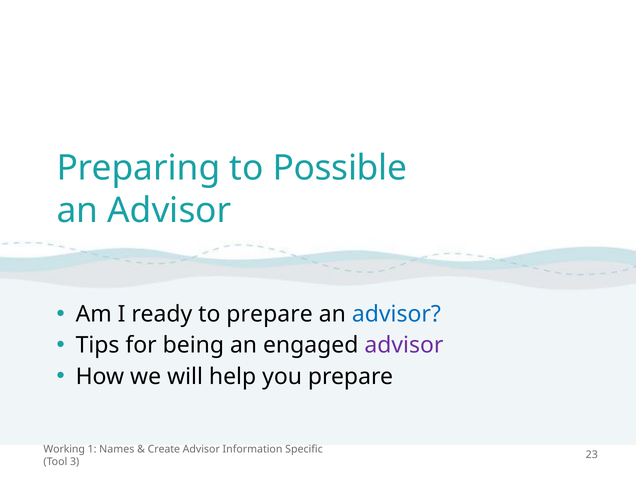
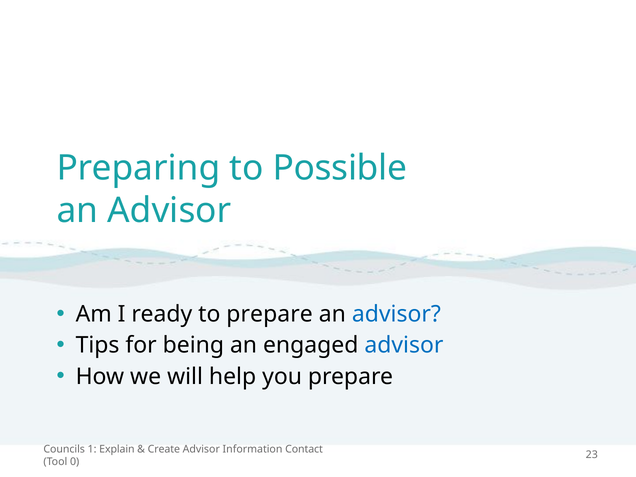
advisor at (404, 345) colour: purple -> blue
Working: Working -> Councils
Names: Names -> Explain
Specific: Specific -> Contact
3: 3 -> 0
